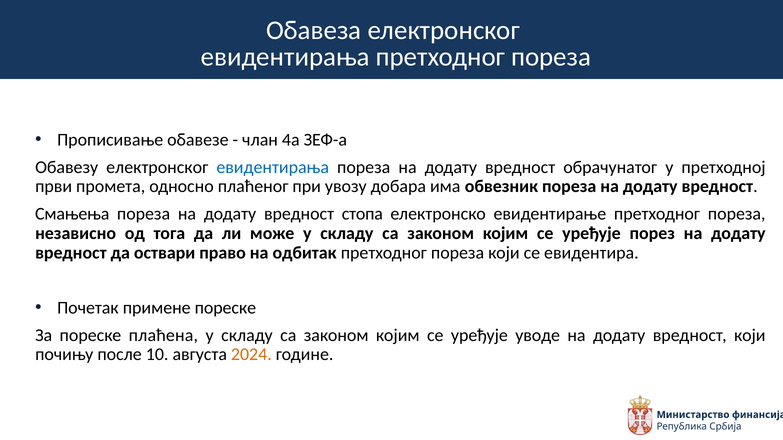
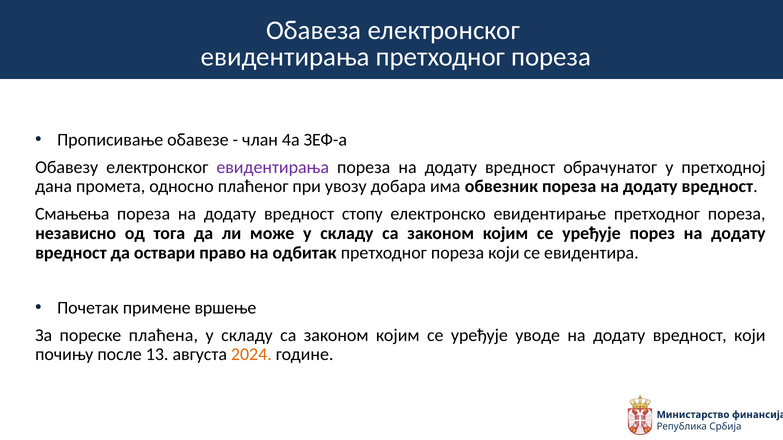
eвидeнтирaњa colour: blue -> purple
први: први -> дана
стопа: стопа -> стопу
примене пореске: пореске -> вршење
10: 10 -> 13
